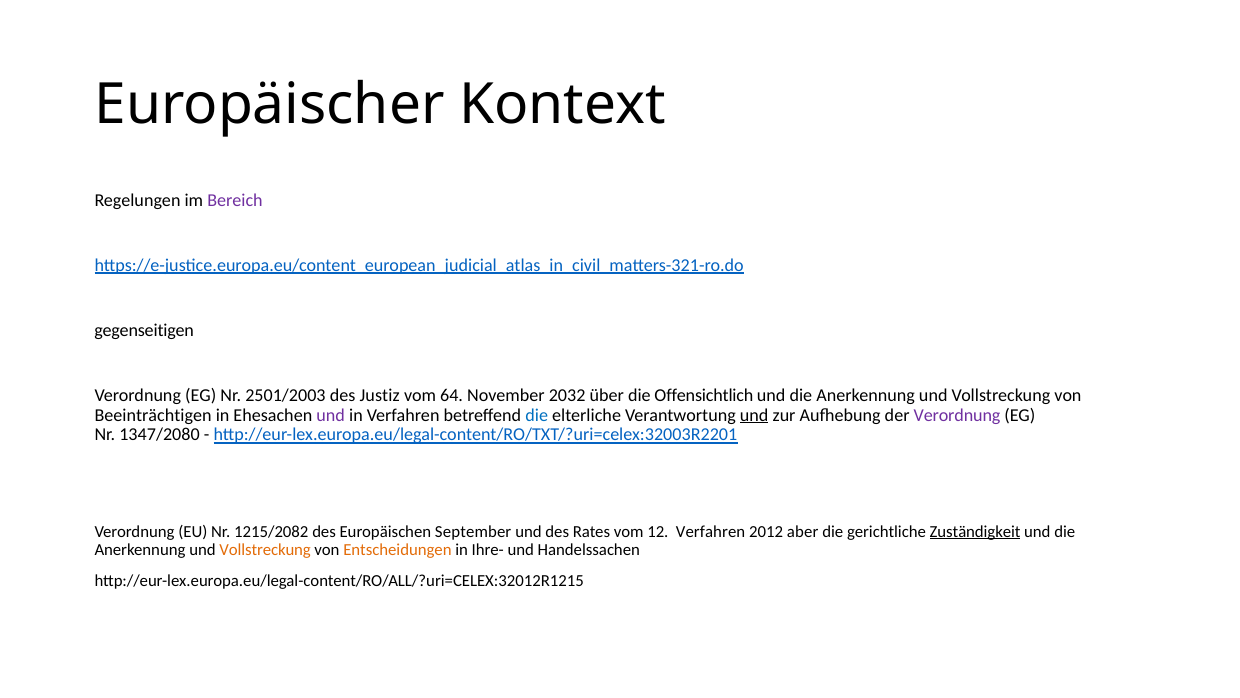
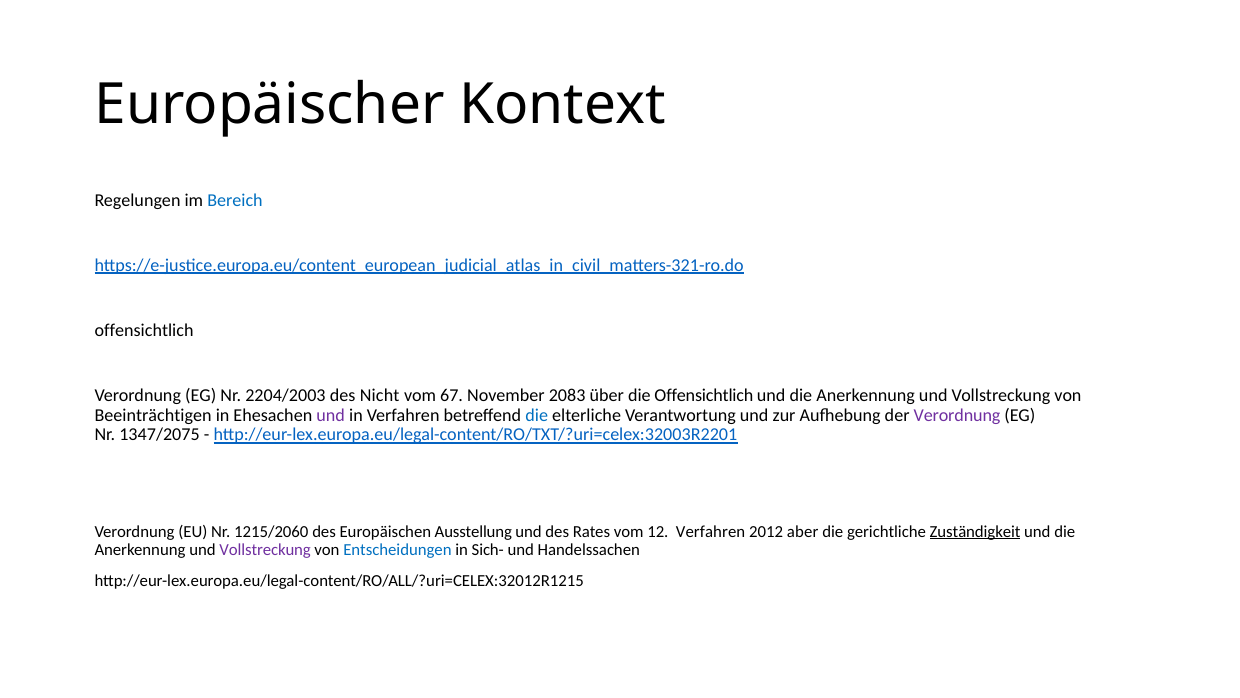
Bereich colour: purple -> blue
gegenseitigen at (144, 330): gegenseitigen -> offensichtlich
2501/2003: 2501/2003 -> 2204/2003
Justiz: Justiz -> Nicht
64: 64 -> 67
2032: 2032 -> 2083
und at (754, 415) underline: present -> none
1347/2080: 1347/2080 -> 1347/2075
1215/2082: 1215/2082 -> 1215/2060
September: September -> Ausstellung
Vollstreckung at (265, 549) colour: orange -> purple
Entscheidungen colour: orange -> blue
Ihre-: Ihre- -> Sich-
